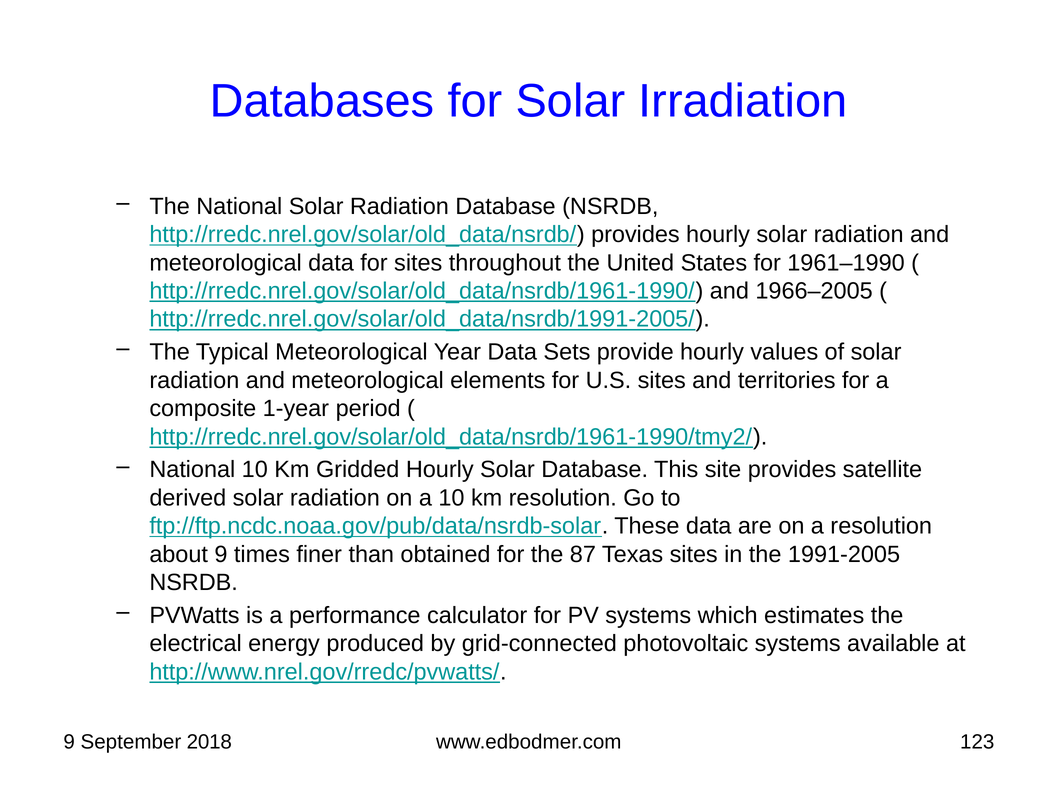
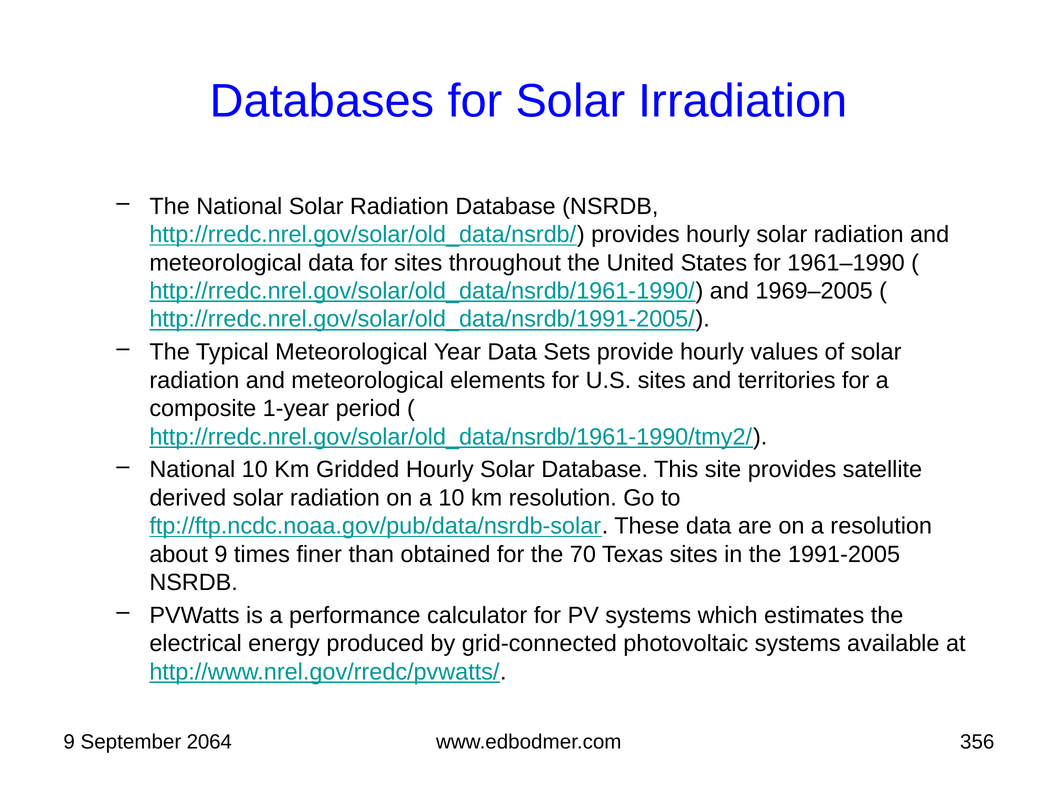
1966–2005: 1966–2005 -> 1969–2005
87: 87 -> 70
2018: 2018 -> 2064
123: 123 -> 356
